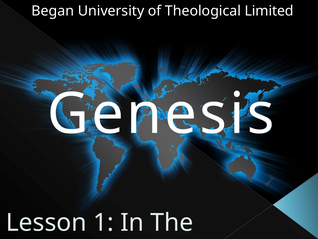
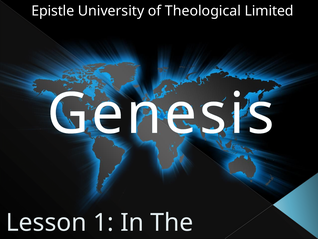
Began: Began -> Epistle
